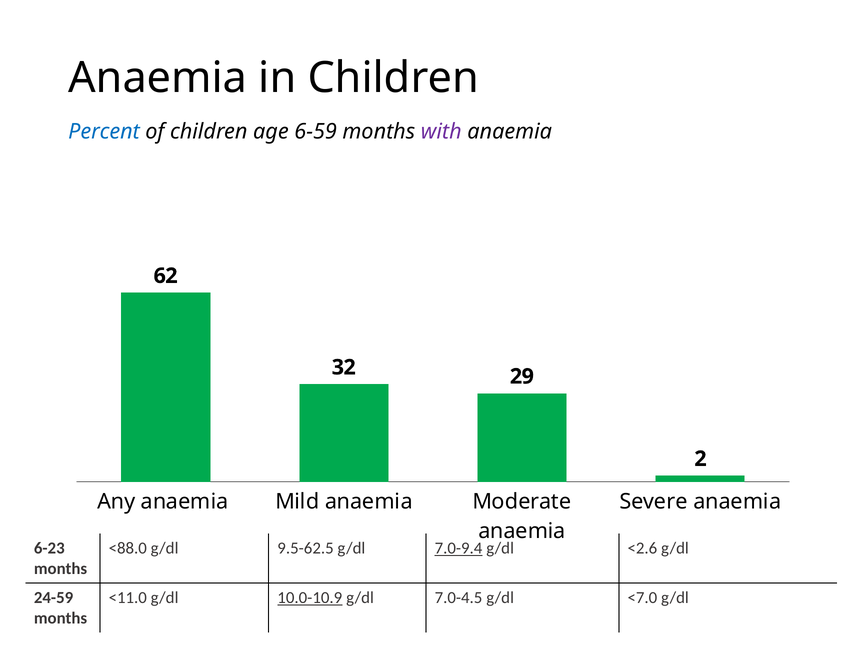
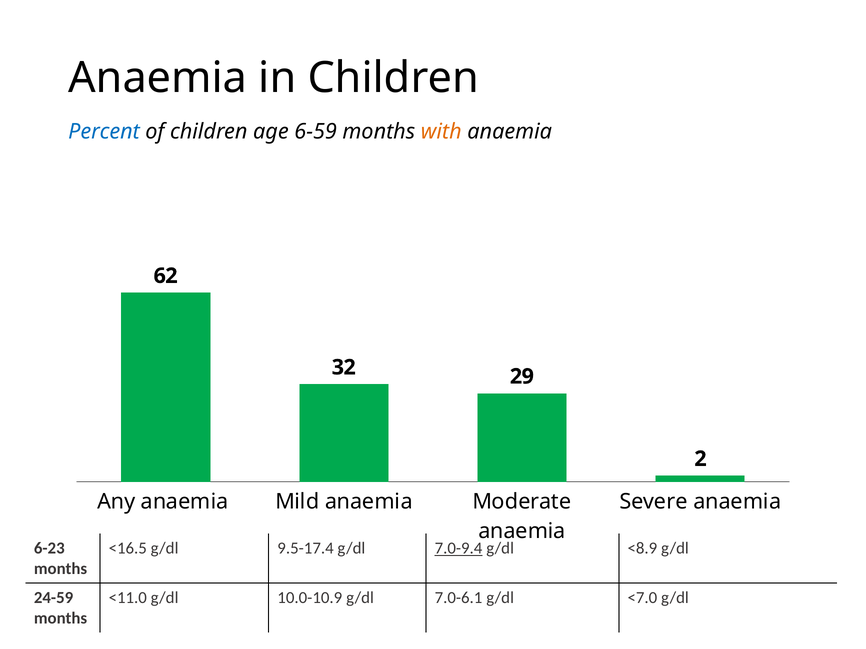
with colour: purple -> orange
<88.0: <88.0 -> <16.5
9.5-62.5: 9.5-62.5 -> 9.5-17.4
<2.6: <2.6 -> <8.9
10.0-10.9 underline: present -> none
7.0-4.5: 7.0-4.5 -> 7.0-6.1
